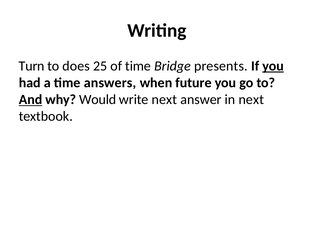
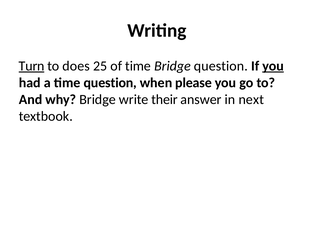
Turn underline: none -> present
Bridge presents: presents -> question
time answers: answers -> question
future: future -> please
And underline: present -> none
why Would: Would -> Bridge
write next: next -> their
